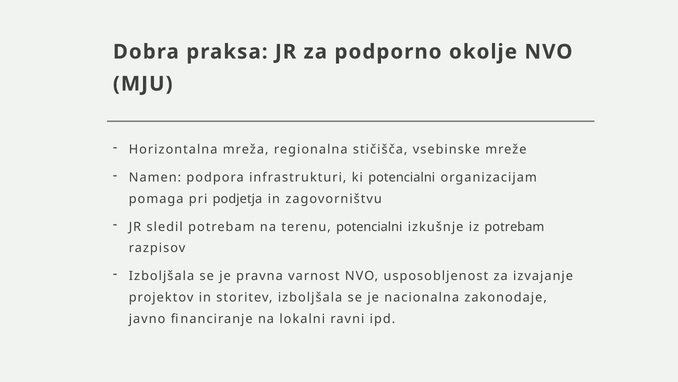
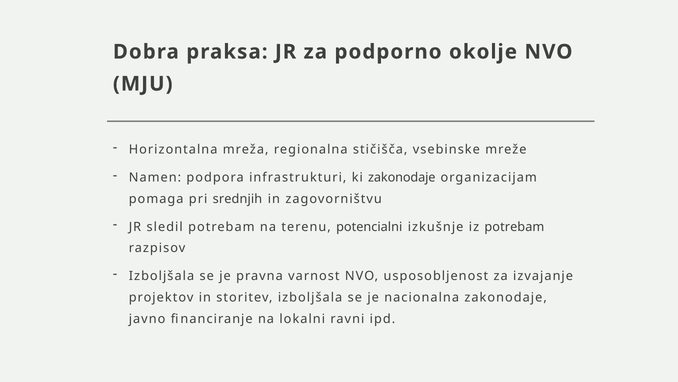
ki potencialni: potencialni -> zakonodaje
podjetja: podjetja -> srednjih
